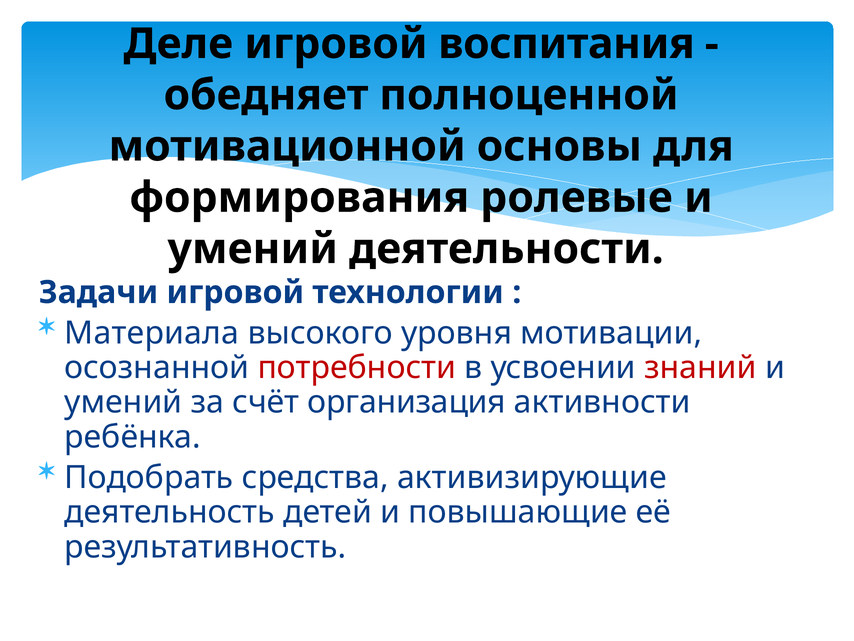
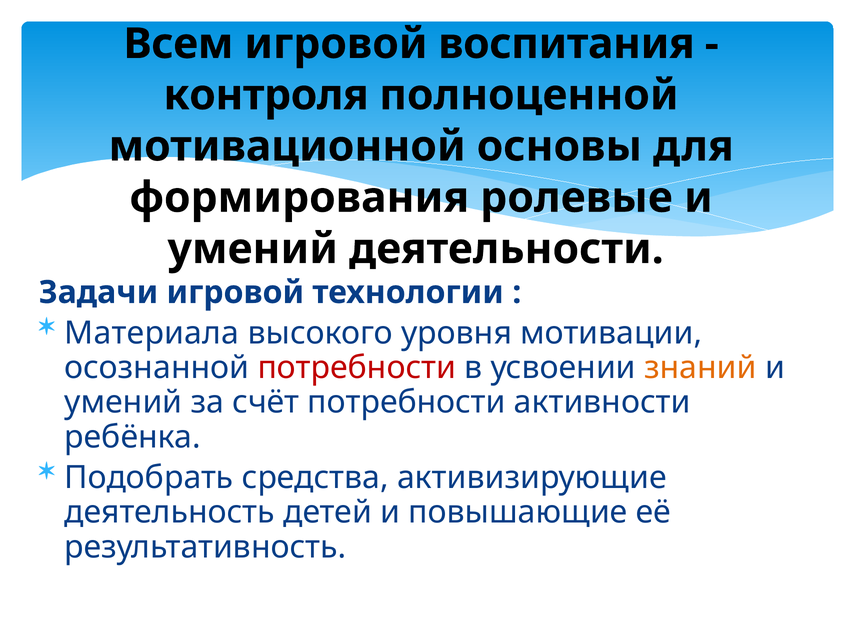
Деле: Деле -> Всем
обедняет: обедняет -> контроля
знаний colour: red -> orange
счёт организация: организация -> потребности
